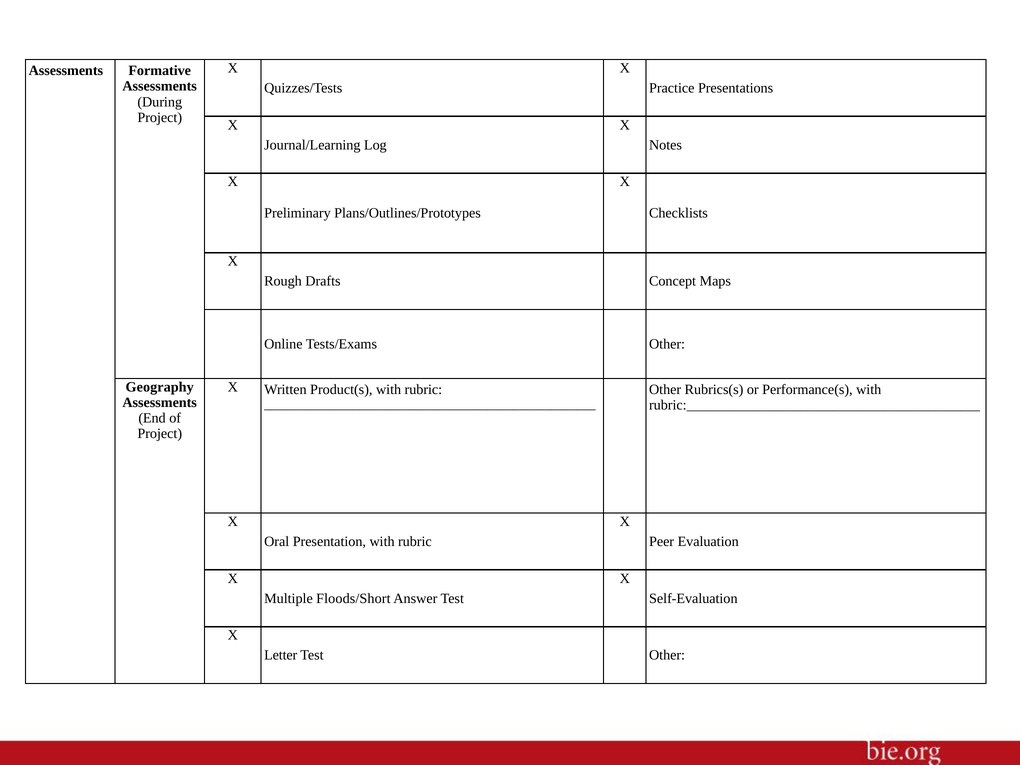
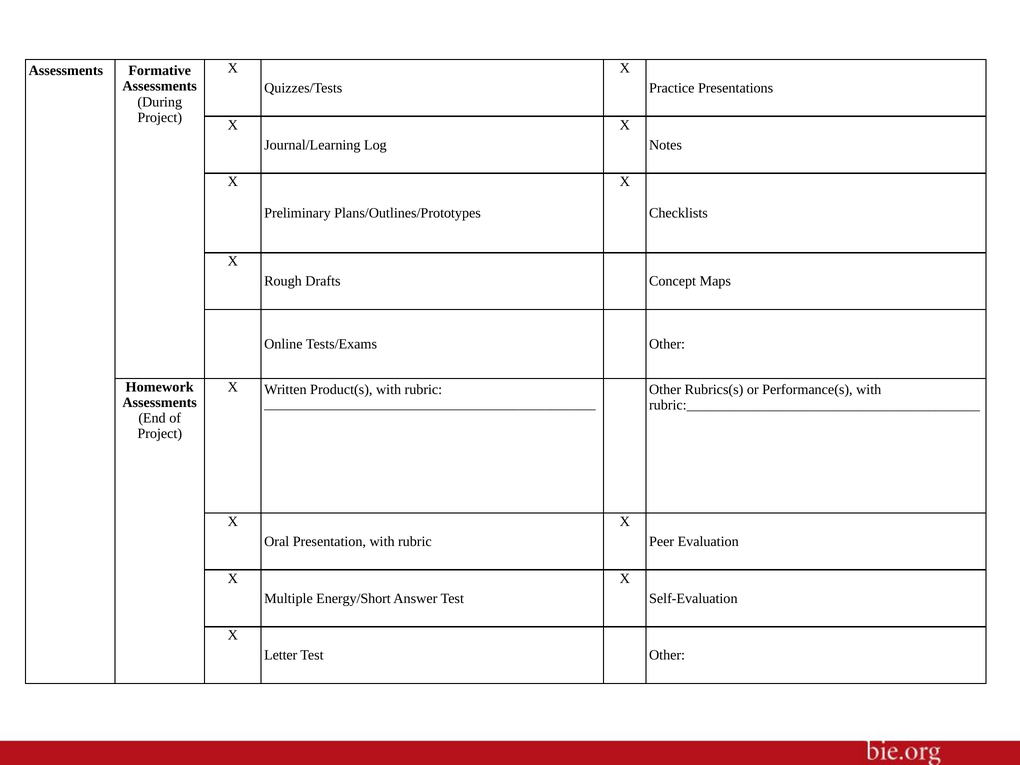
Geography: Geography -> Homework
Floods/Short: Floods/Short -> Energy/Short
